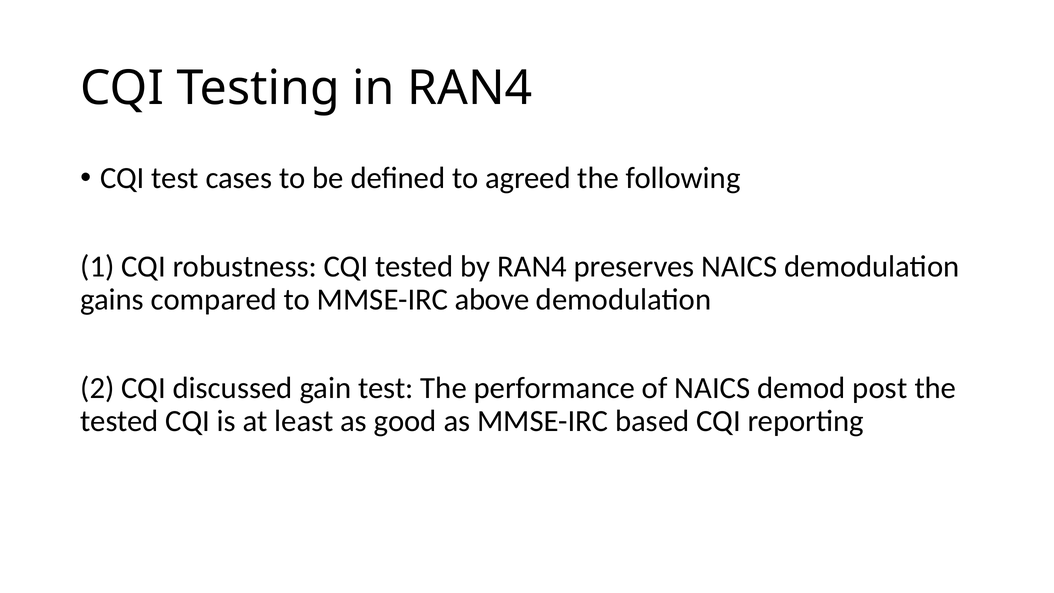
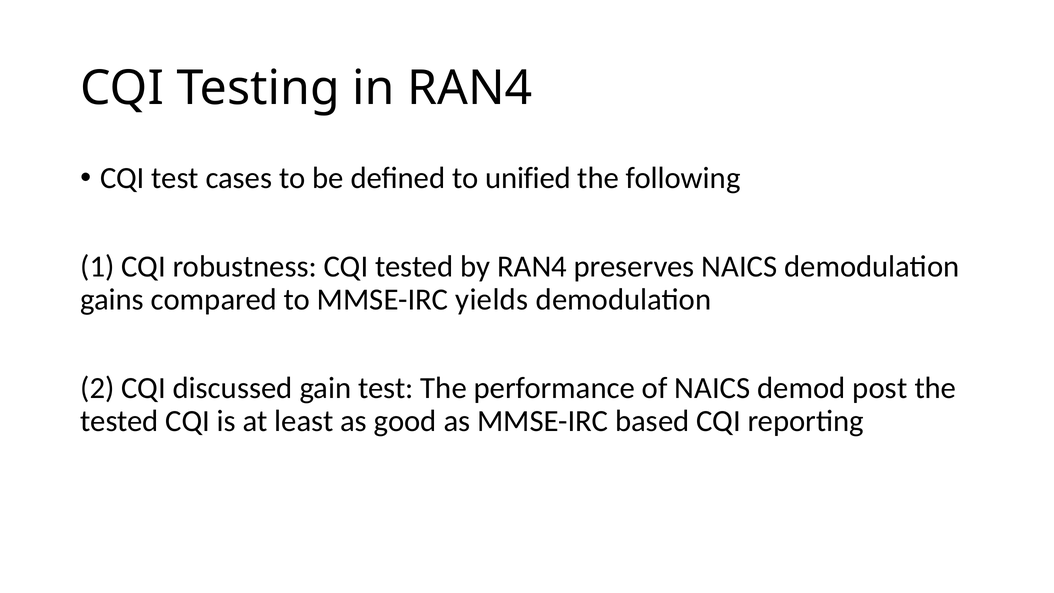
agreed: agreed -> unified
above: above -> yields
